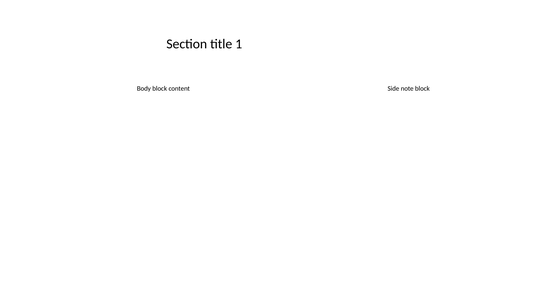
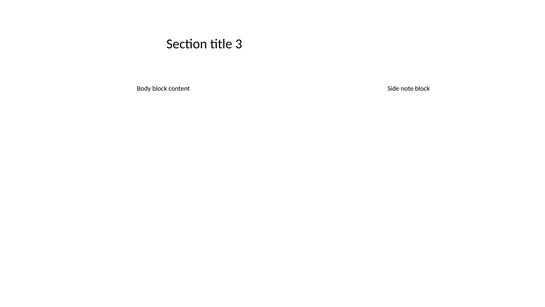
1: 1 -> 3
